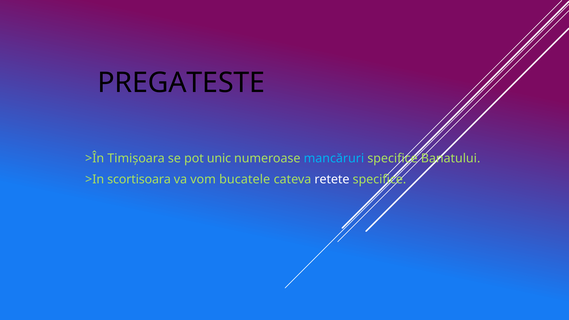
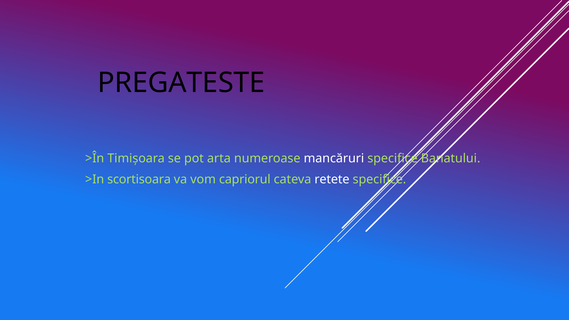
unic: unic -> arta
mancăruri colour: light blue -> white
bucatele: bucatele -> capriorul
